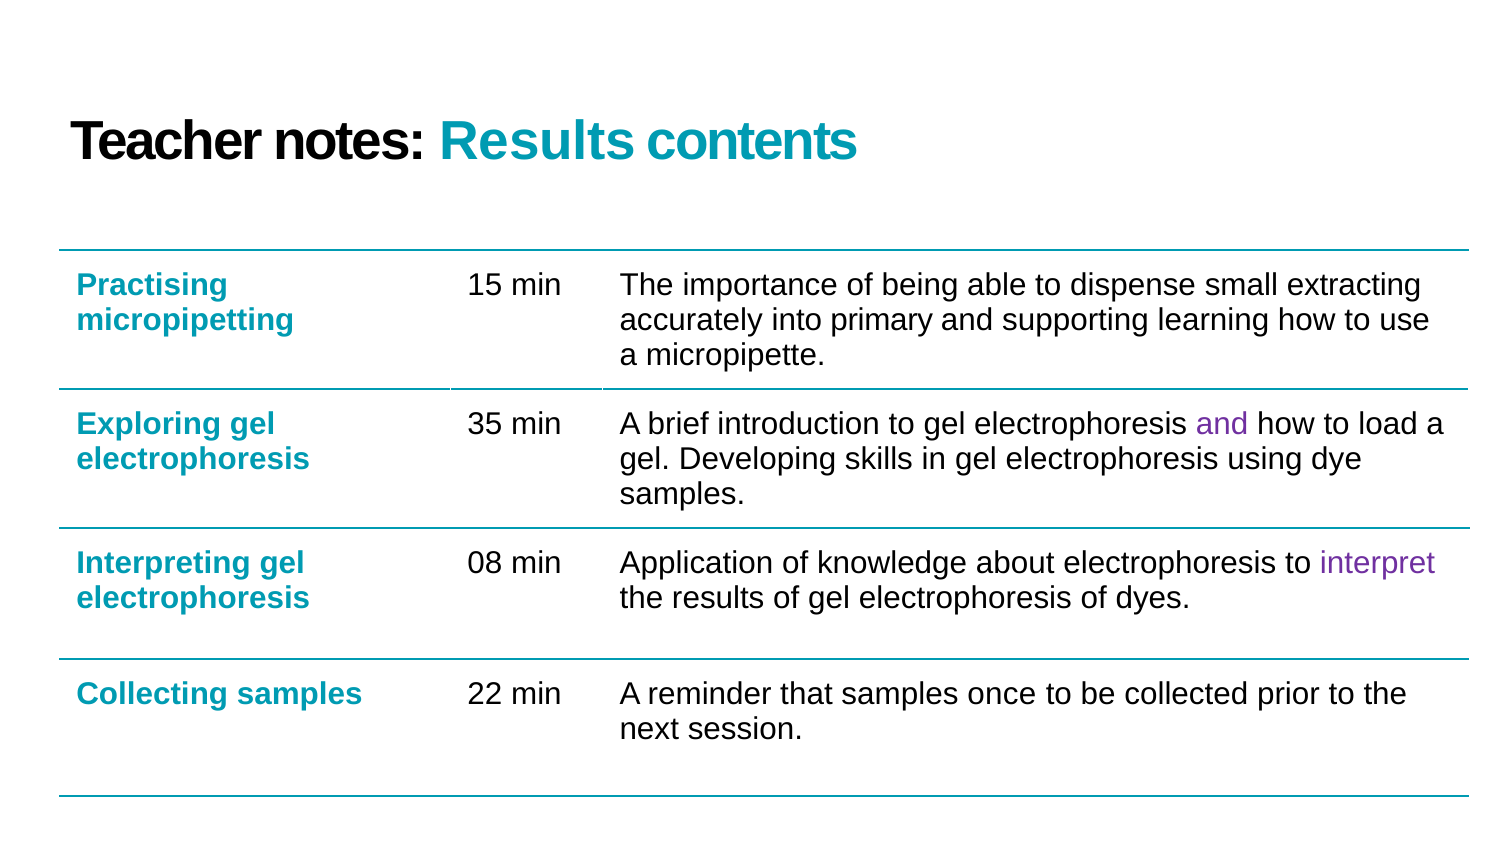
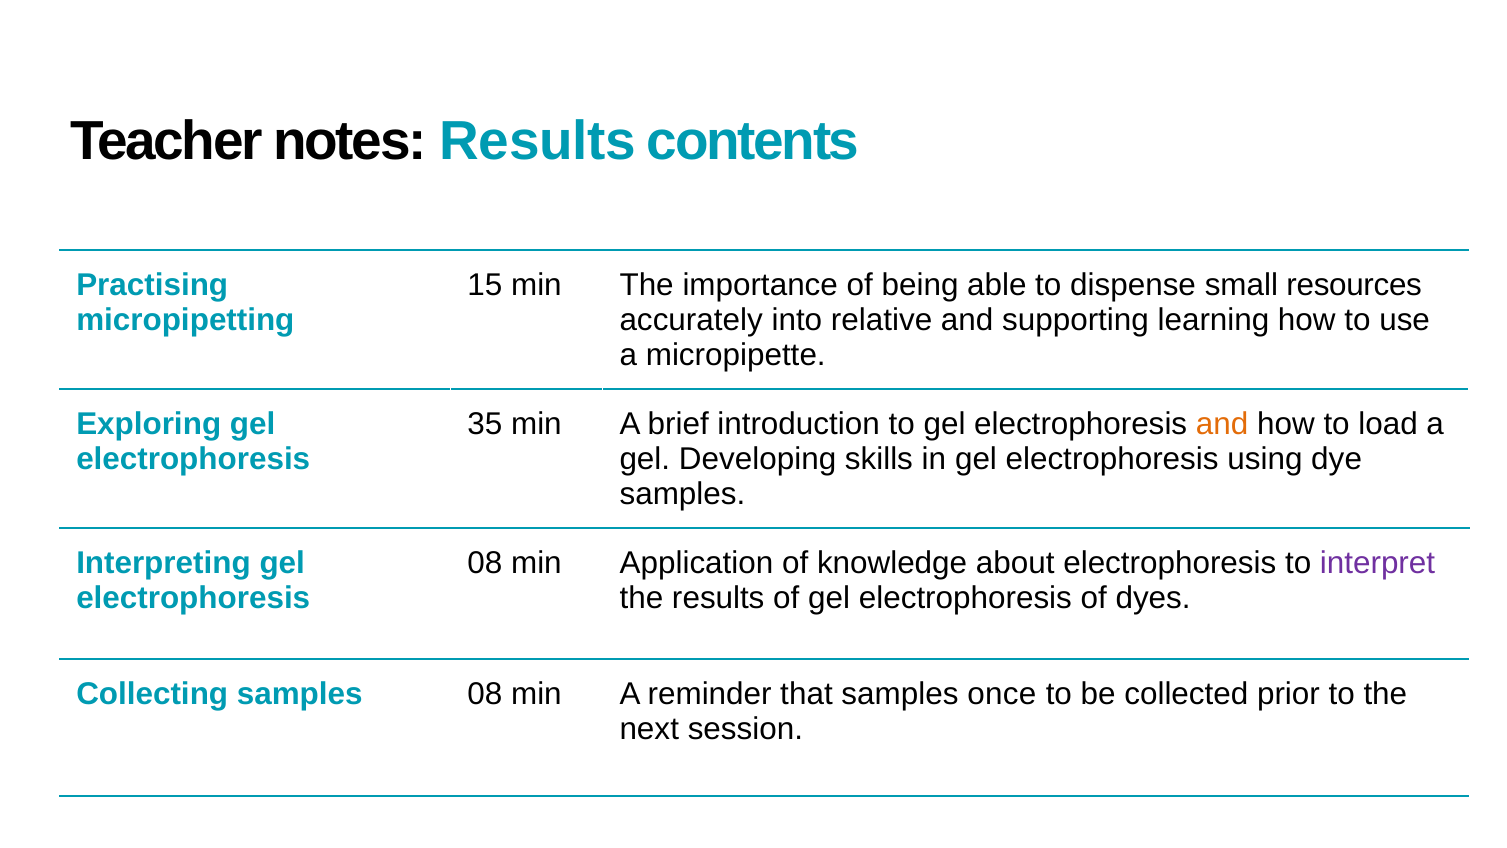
extracting: extracting -> resources
primary: primary -> relative
and at (1222, 424) colour: purple -> orange
samples 22: 22 -> 08
